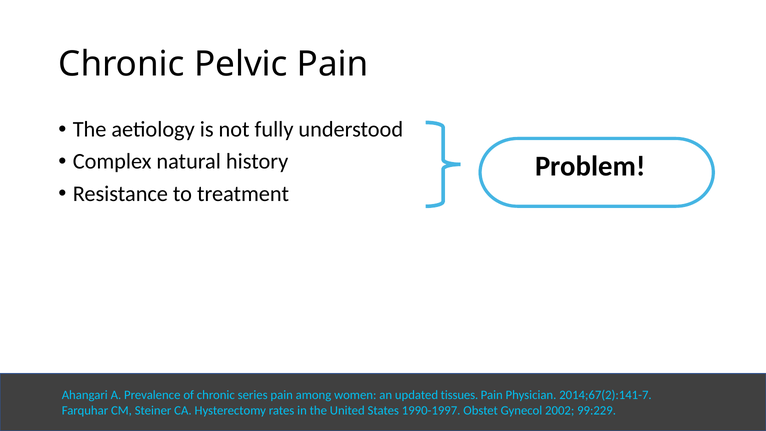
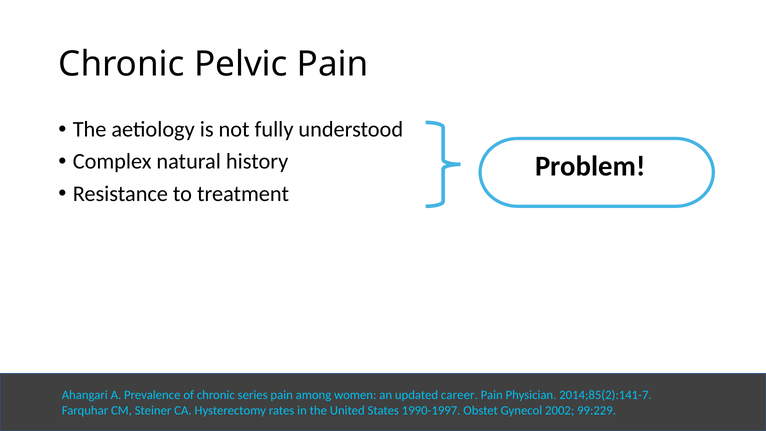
tissues: tissues -> career
2014;67(2):141-7: 2014;67(2):141-7 -> 2014;85(2):141-7
